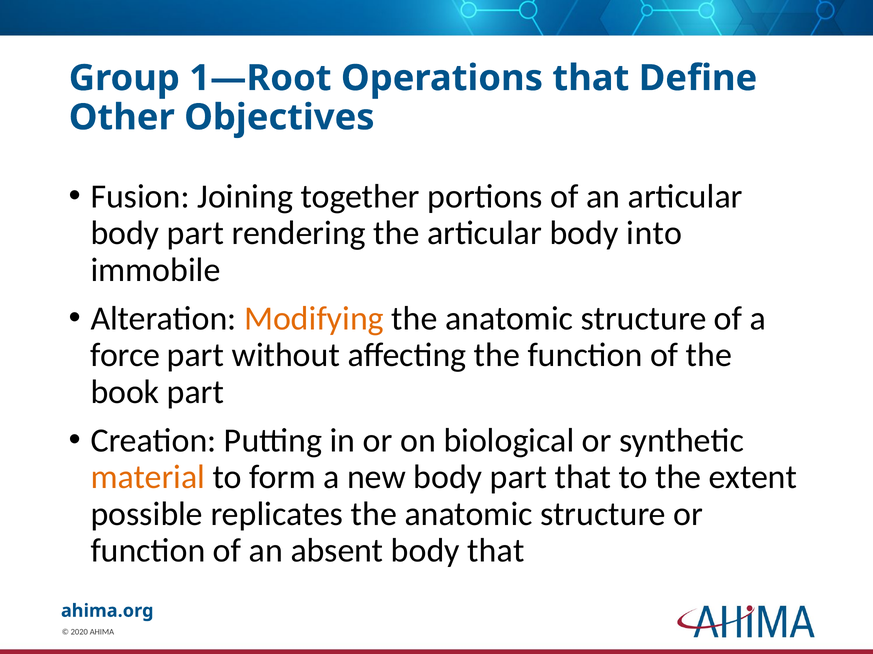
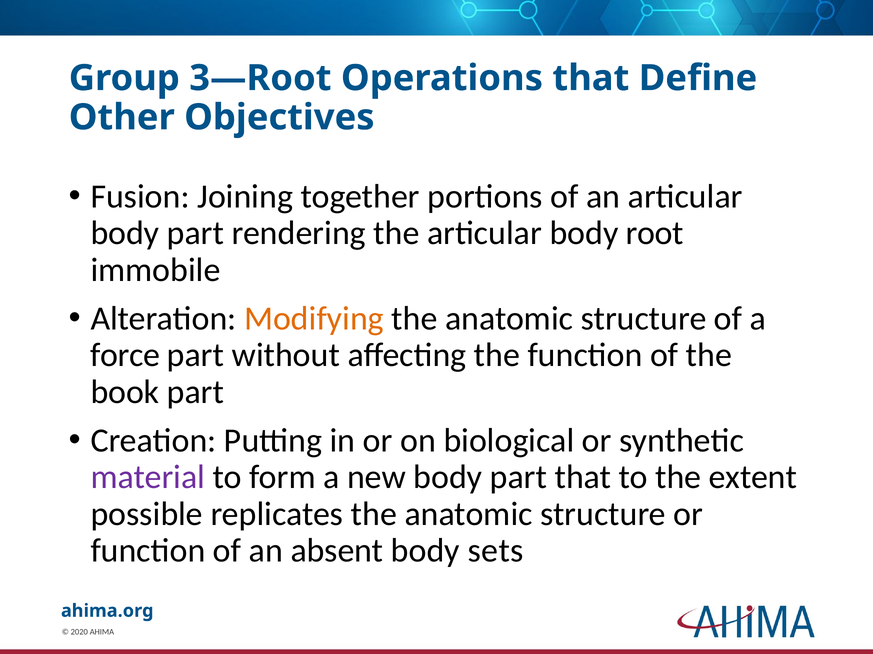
1—Root: 1—Root -> 3—Root
into: into -> root
material colour: orange -> purple
body that: that -> sets
